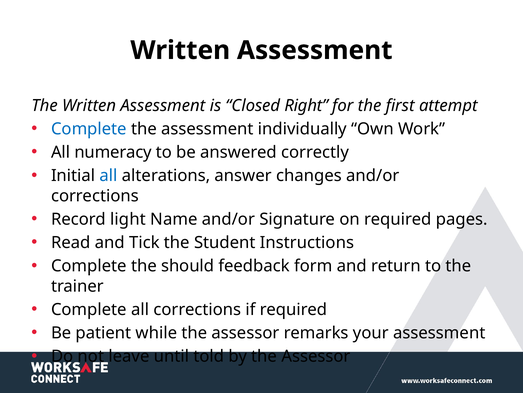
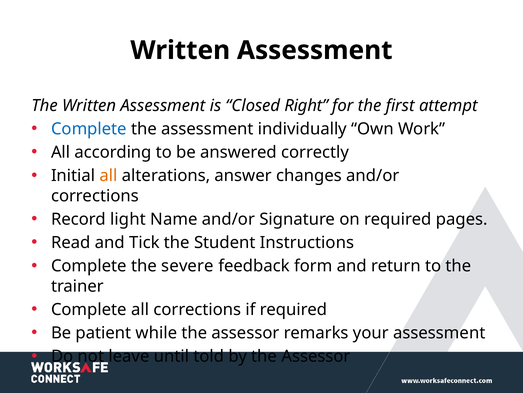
numeracy: numeracy -> according
all at (109, 175) colour: blue -> orange
should: should -> severe
